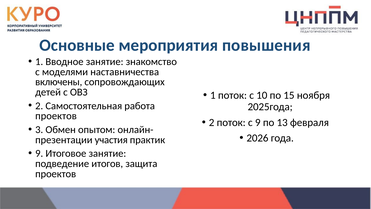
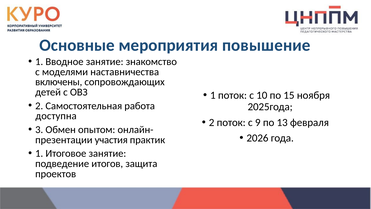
повышения: повышения -> повышение
проектов at (56, 116): проектов -> доступна
9 at (39, 153): 9 -> 1
